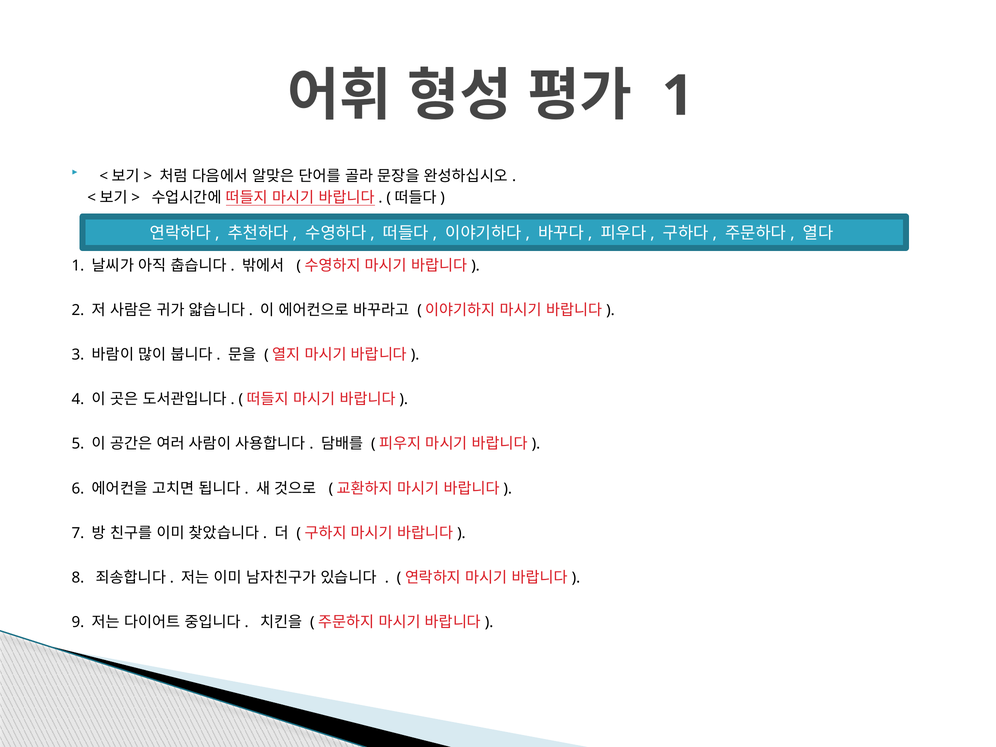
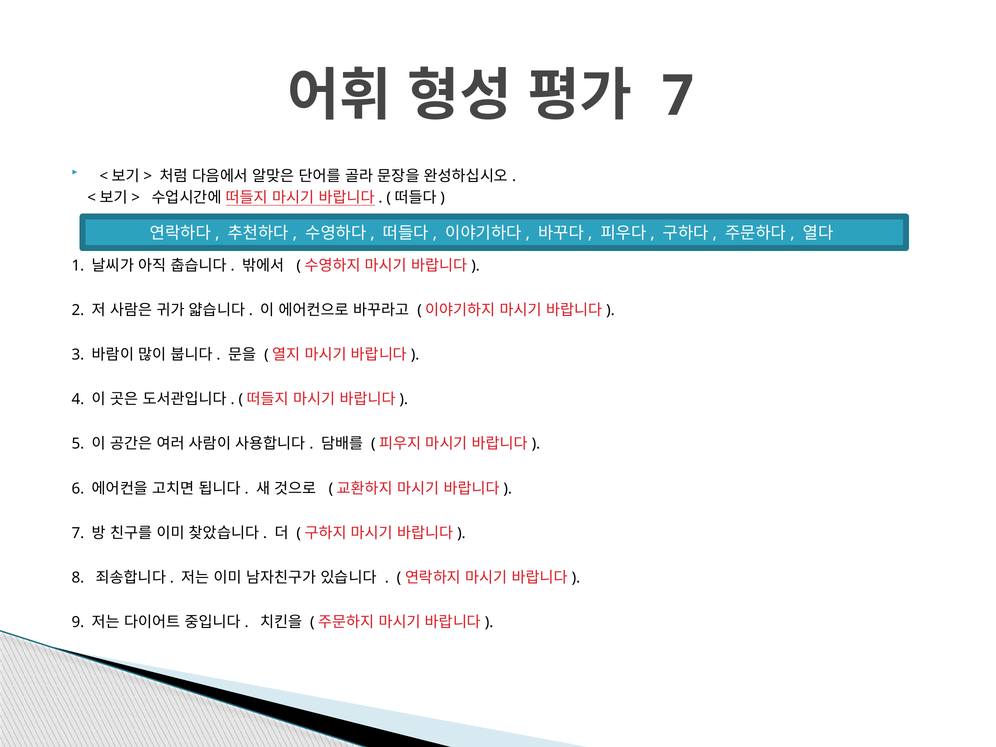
1 at (678, 96): 1 -> 7
